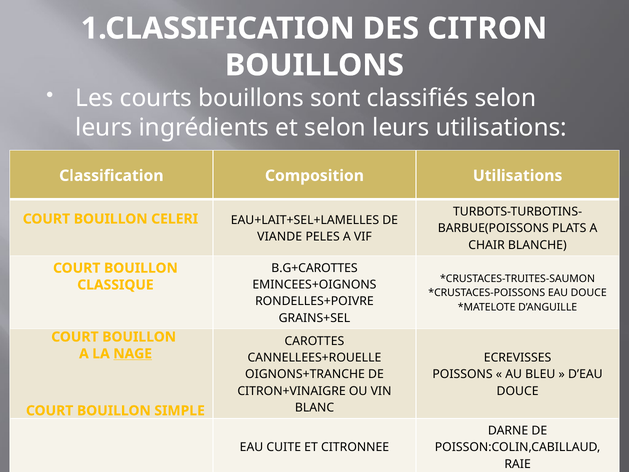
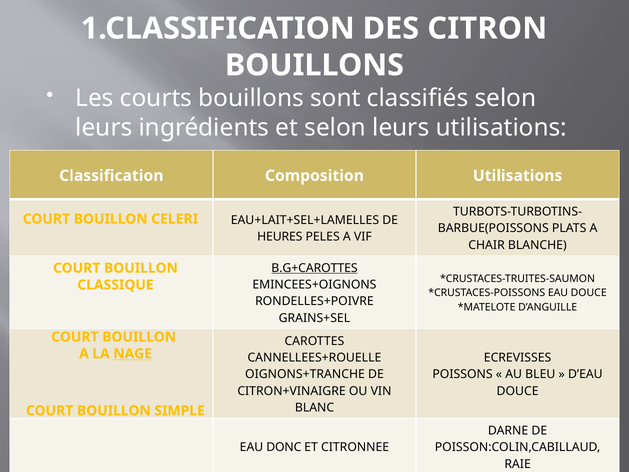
VIANDE: VIANDE -> HEURES
B.G+CAROTTES underline: none -> present
CUITE: CUITE -> DONC
